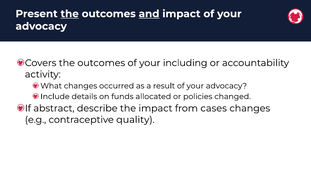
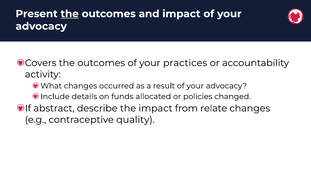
and underline: present -> none
including: including -> practices
cases: cases -> relate
